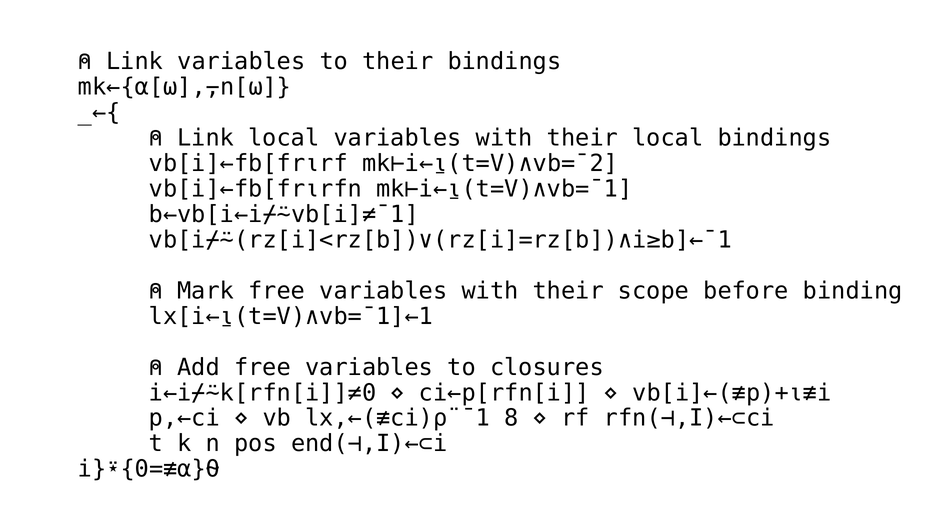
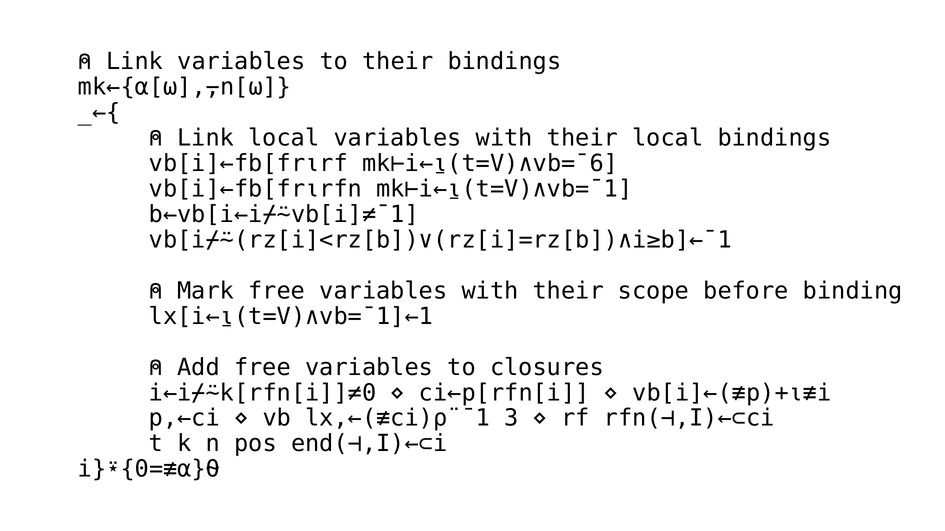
mk⊢i←⍸(t=V)∧vb=¯2: mk⊢i←⍸(t=V)∧vb=¯2 -> mk⊢i←⍸(t=V)∧vb=¯6
8: 8 -> 3
